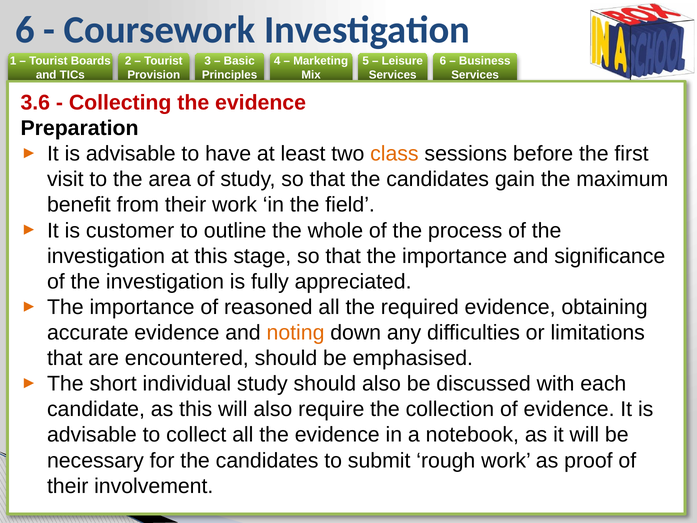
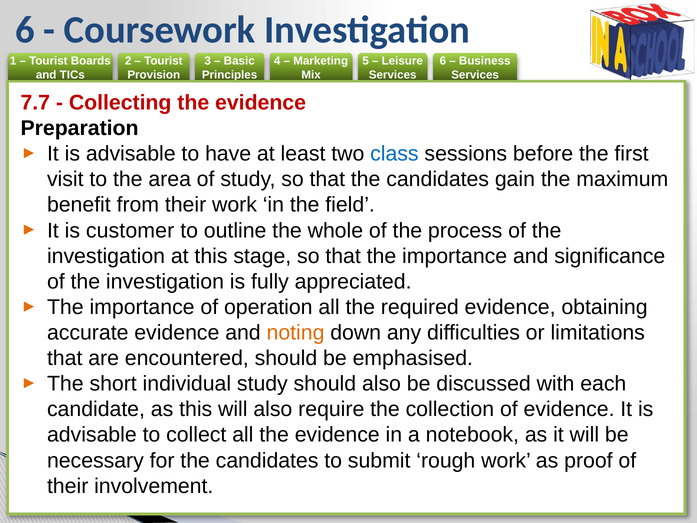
3.6: 3.6 -> 7.7
class colour: orange -> blue
reasoned: reasoned -> operation
